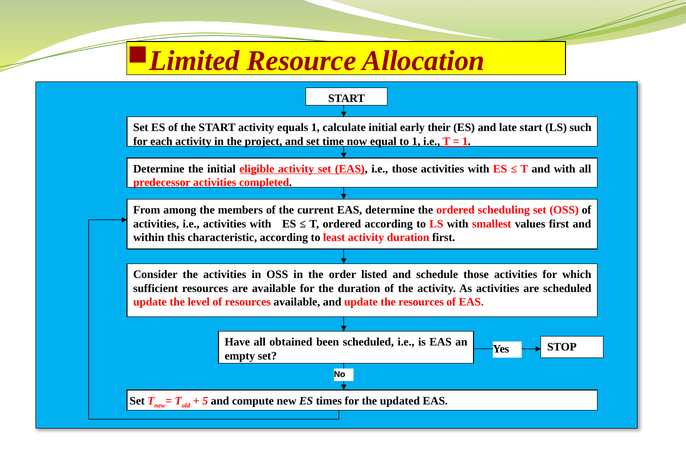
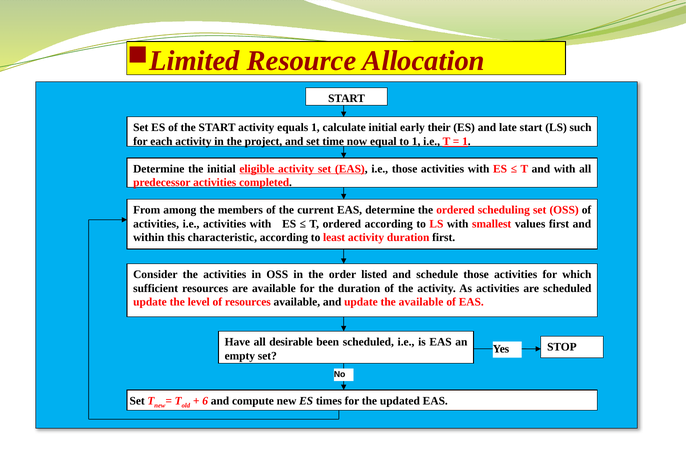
the resources: resources -> available
obtained: obtained -> desirable
5: 5 -> 6
